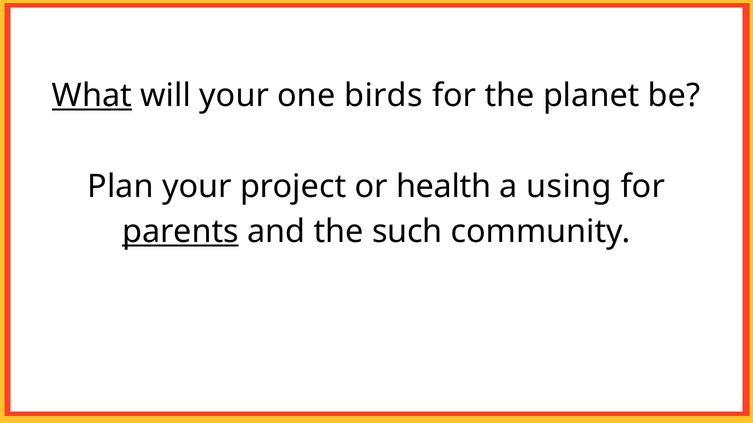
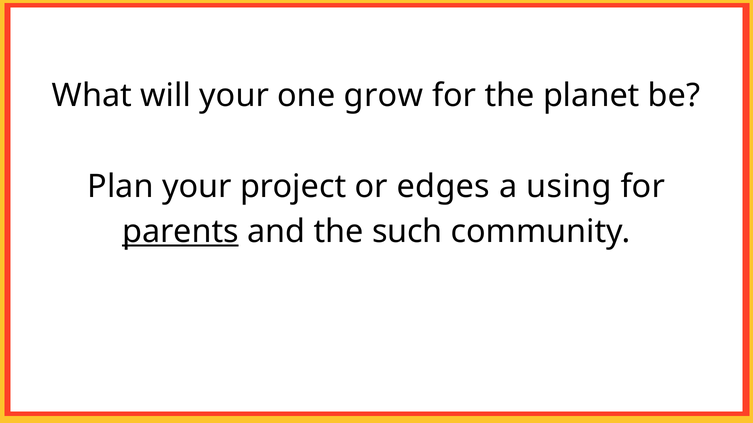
What underline: present -> none
birds: birds -> grow
health: health -> edges
